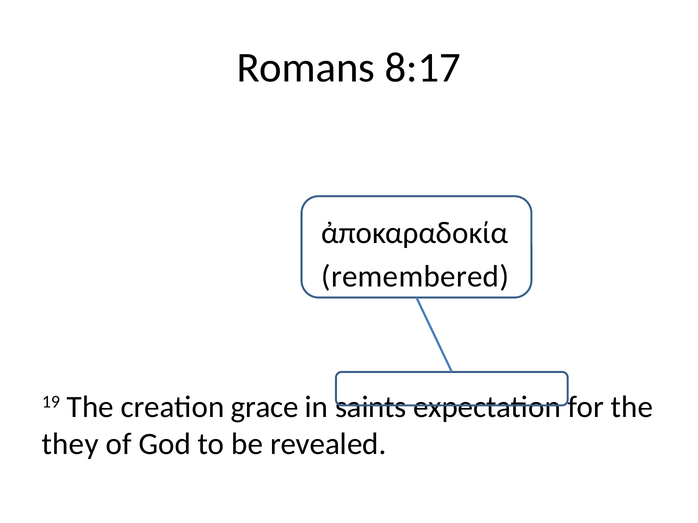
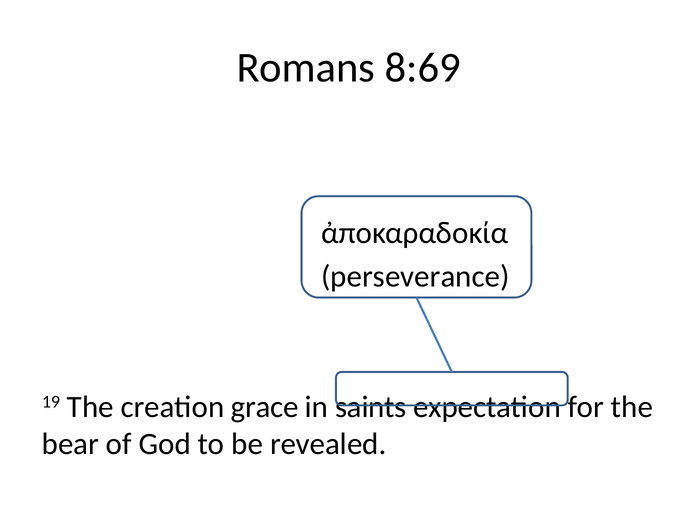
8:17: 8:17 -> 8:69
remembered: remembered -> perseverance
they: they -> bear
